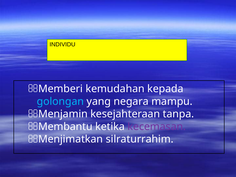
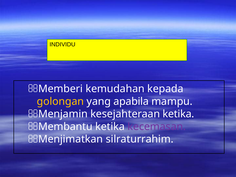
golongan colour: light blue -> yellow
negara: negara -> apabila
kesejahteraan tanpa: tanpa -> ketika
